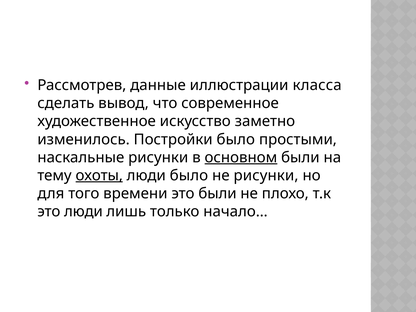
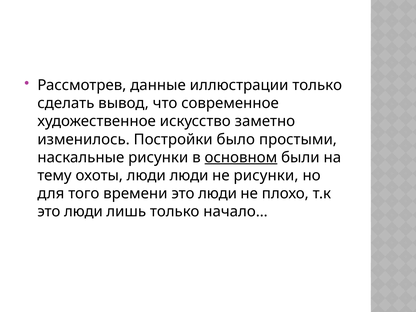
иллюстрации класса: класса -> только
охоты underline: present -> none
люди было: было -> люди
времени это были: были -> люди
